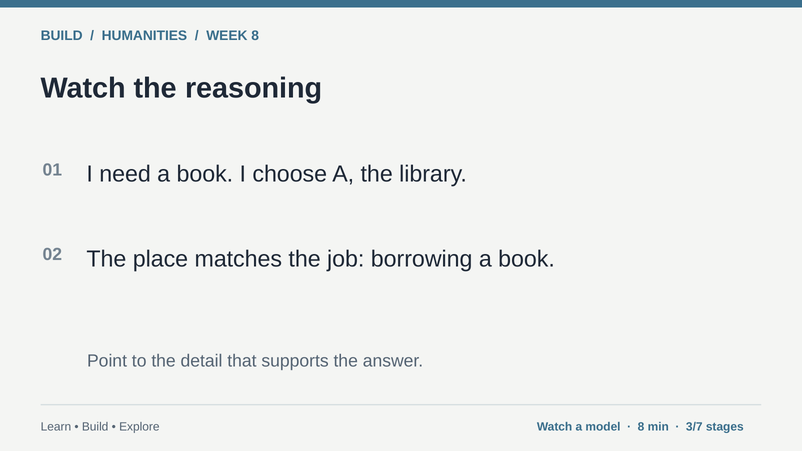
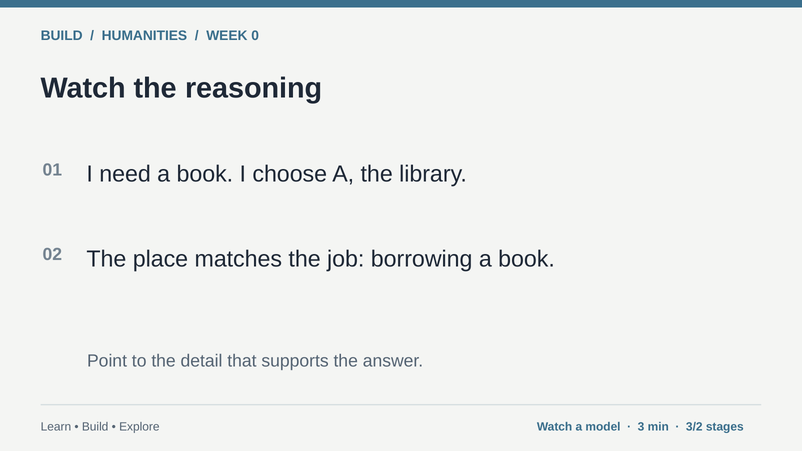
WEEK 8: 8 -> 0
8 at (641, 427): 8 -> 3
3/7: 3/7 -> 3/2
